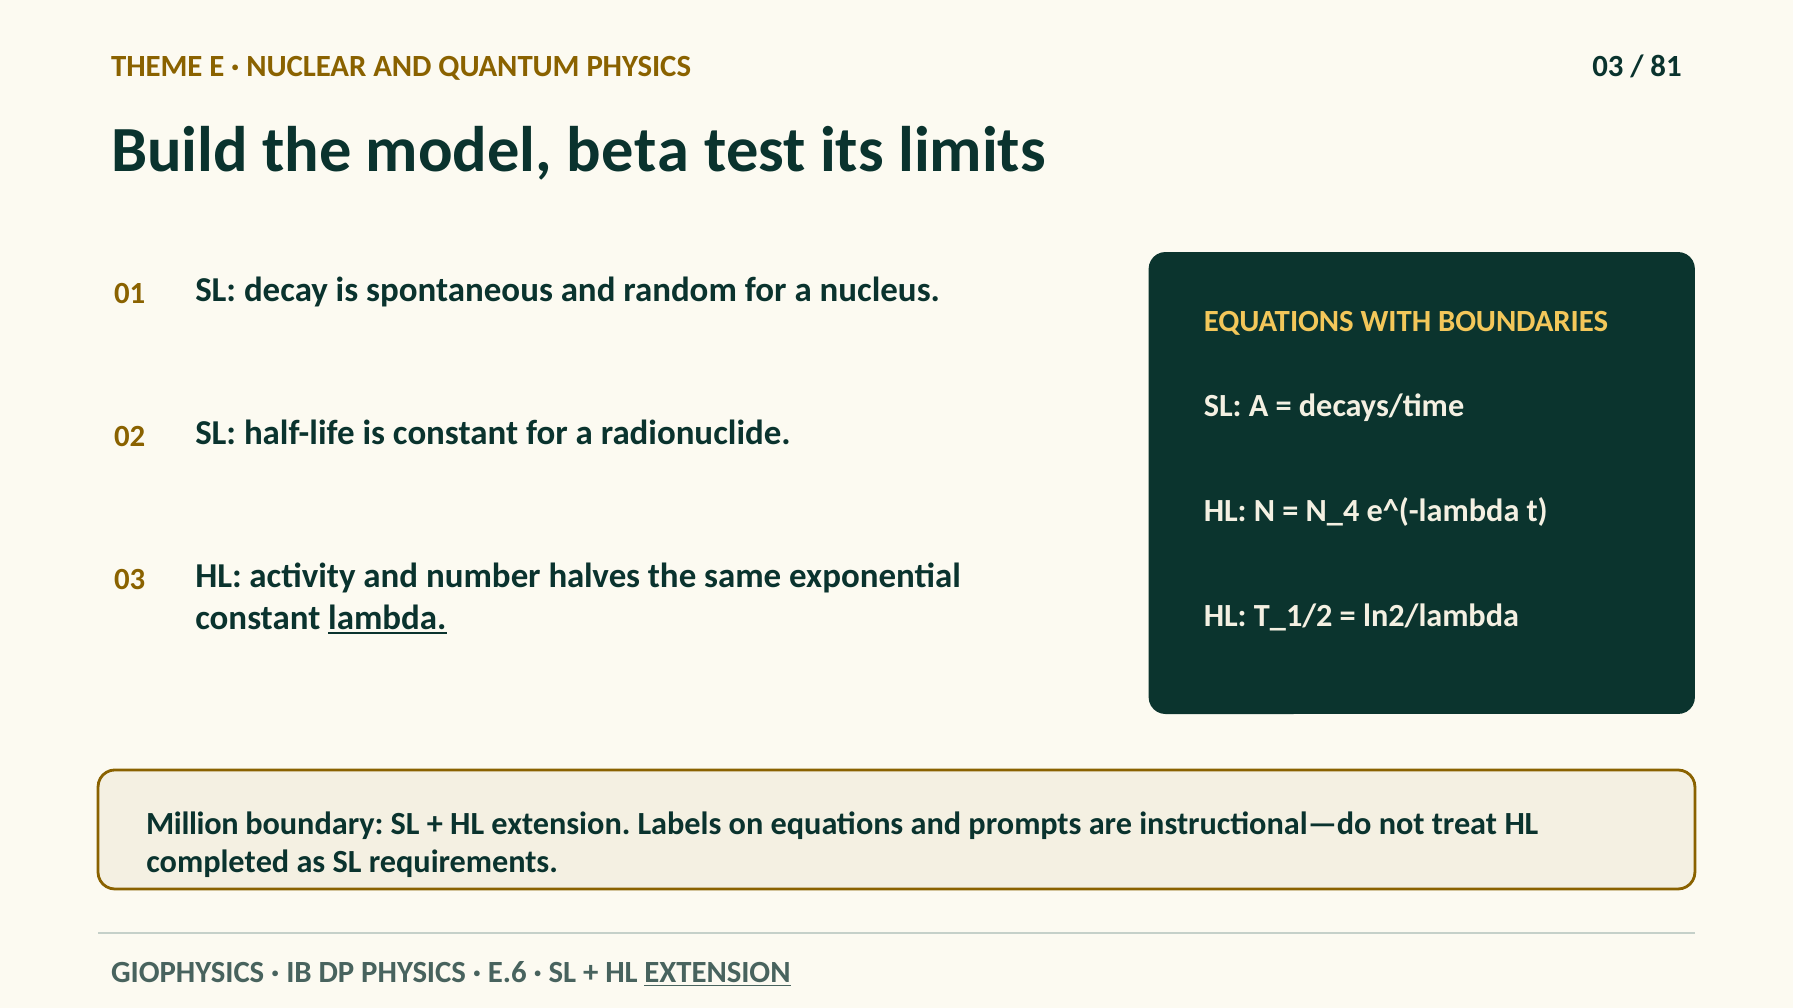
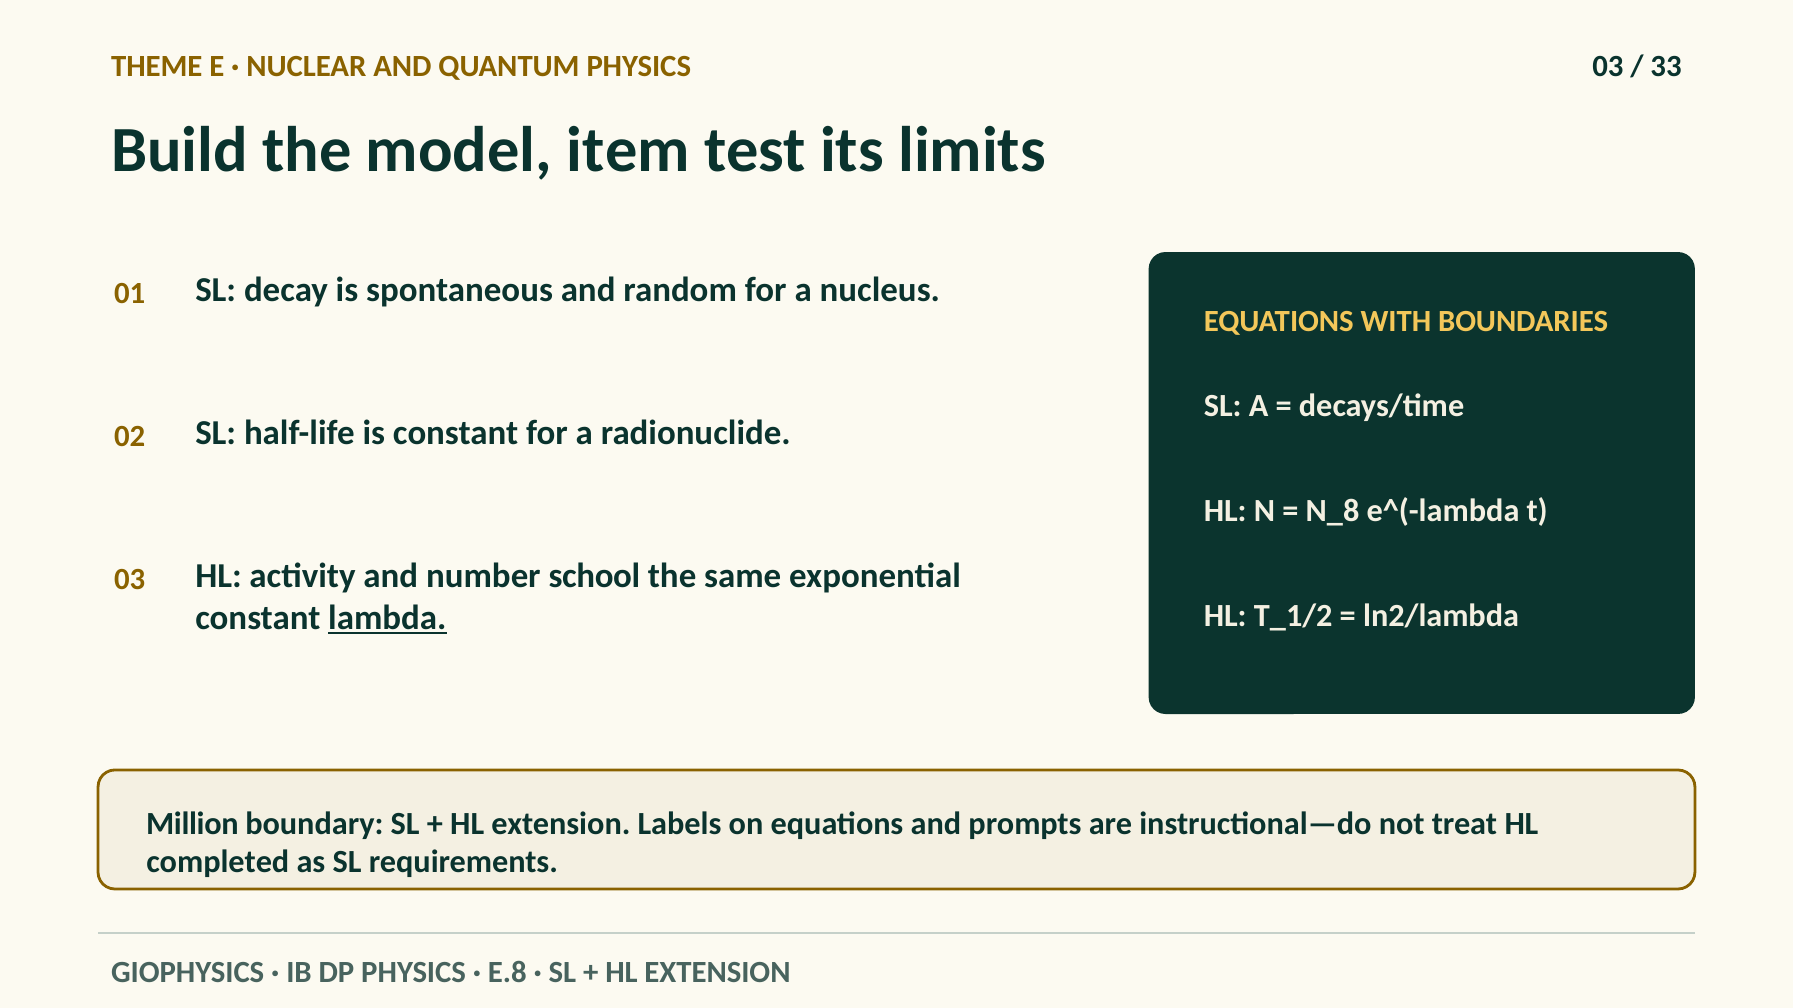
81: 81 -> 33
beta: beta -> item
N_4: N_4 -> N_8
halves: halves -> school
E.6: E.6 -> E.8
EXTENSION at (718, 973) underline: present -> none
